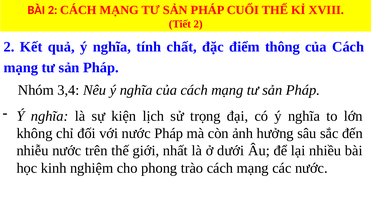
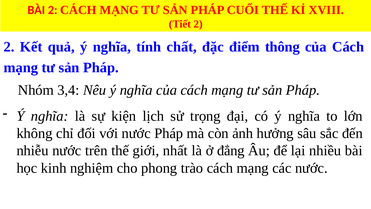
dưới: dưới -> đẳng
